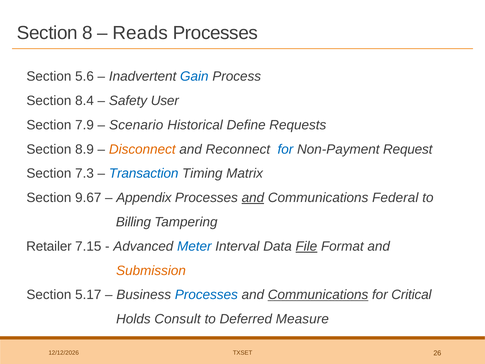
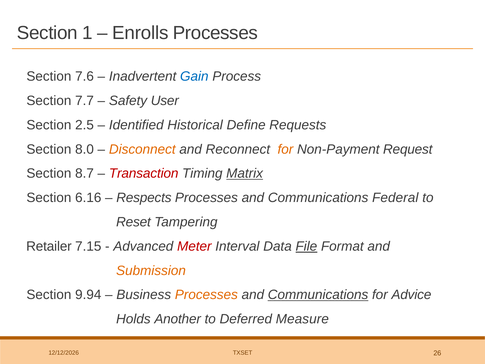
8: 8 -> 1
Reads: Reads -> Enrolls
5.6: 5.6 -> 7.6
8.4: 8.4 -> 7.7
7.9: 7.9 -> 2.5
Scenario: Scenario -> Identified
8.9: 8.9 -> 8.0
for at (285, 149) colour: blue -> orange
7.3: 7.3 -> 8.7
Transaction colour: blue -> red
Matrix underline: none -> present
9.67: 9.67 -> 6.16
Appendix: Appendix -> Respects
and at (253, 198) underline: present -> none
Billing: Billing -> Reset
Meter colour: blue -> red
5.17: 5.17 -> 9.94
Processes at (206, 295) colour: blue -> orange
Critical: Critical -> Advice
Consult: Consult -> Another
